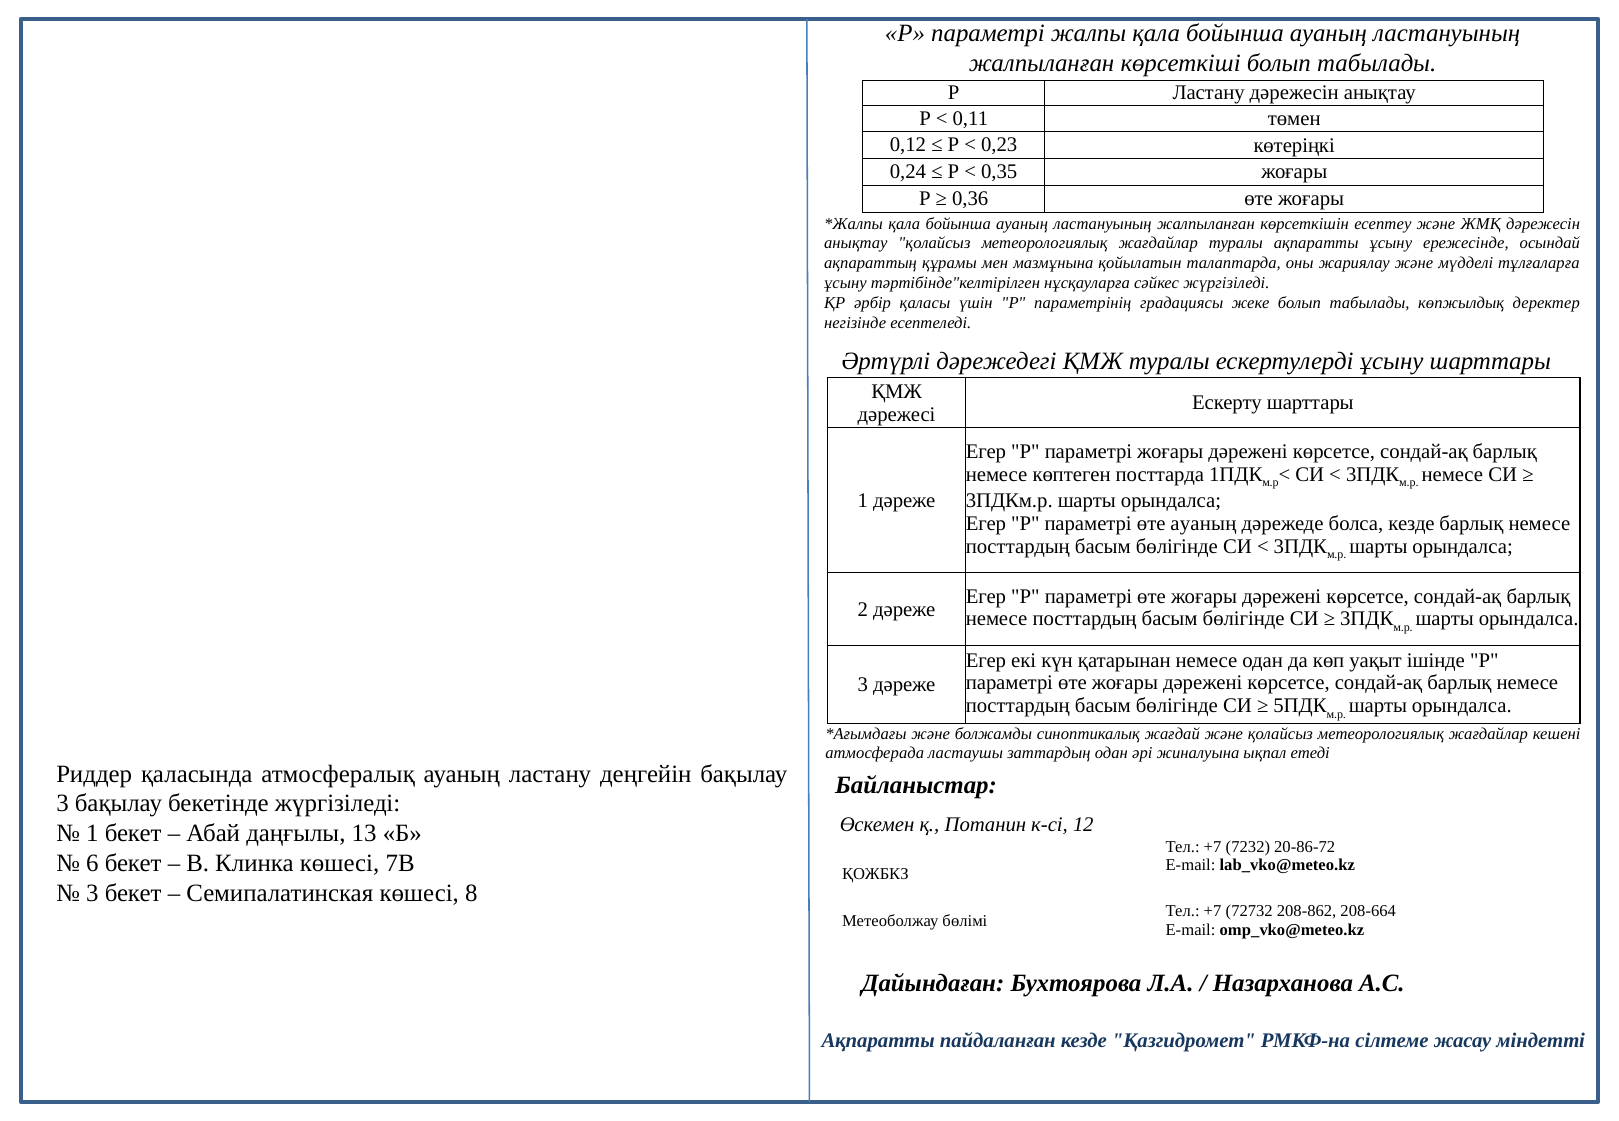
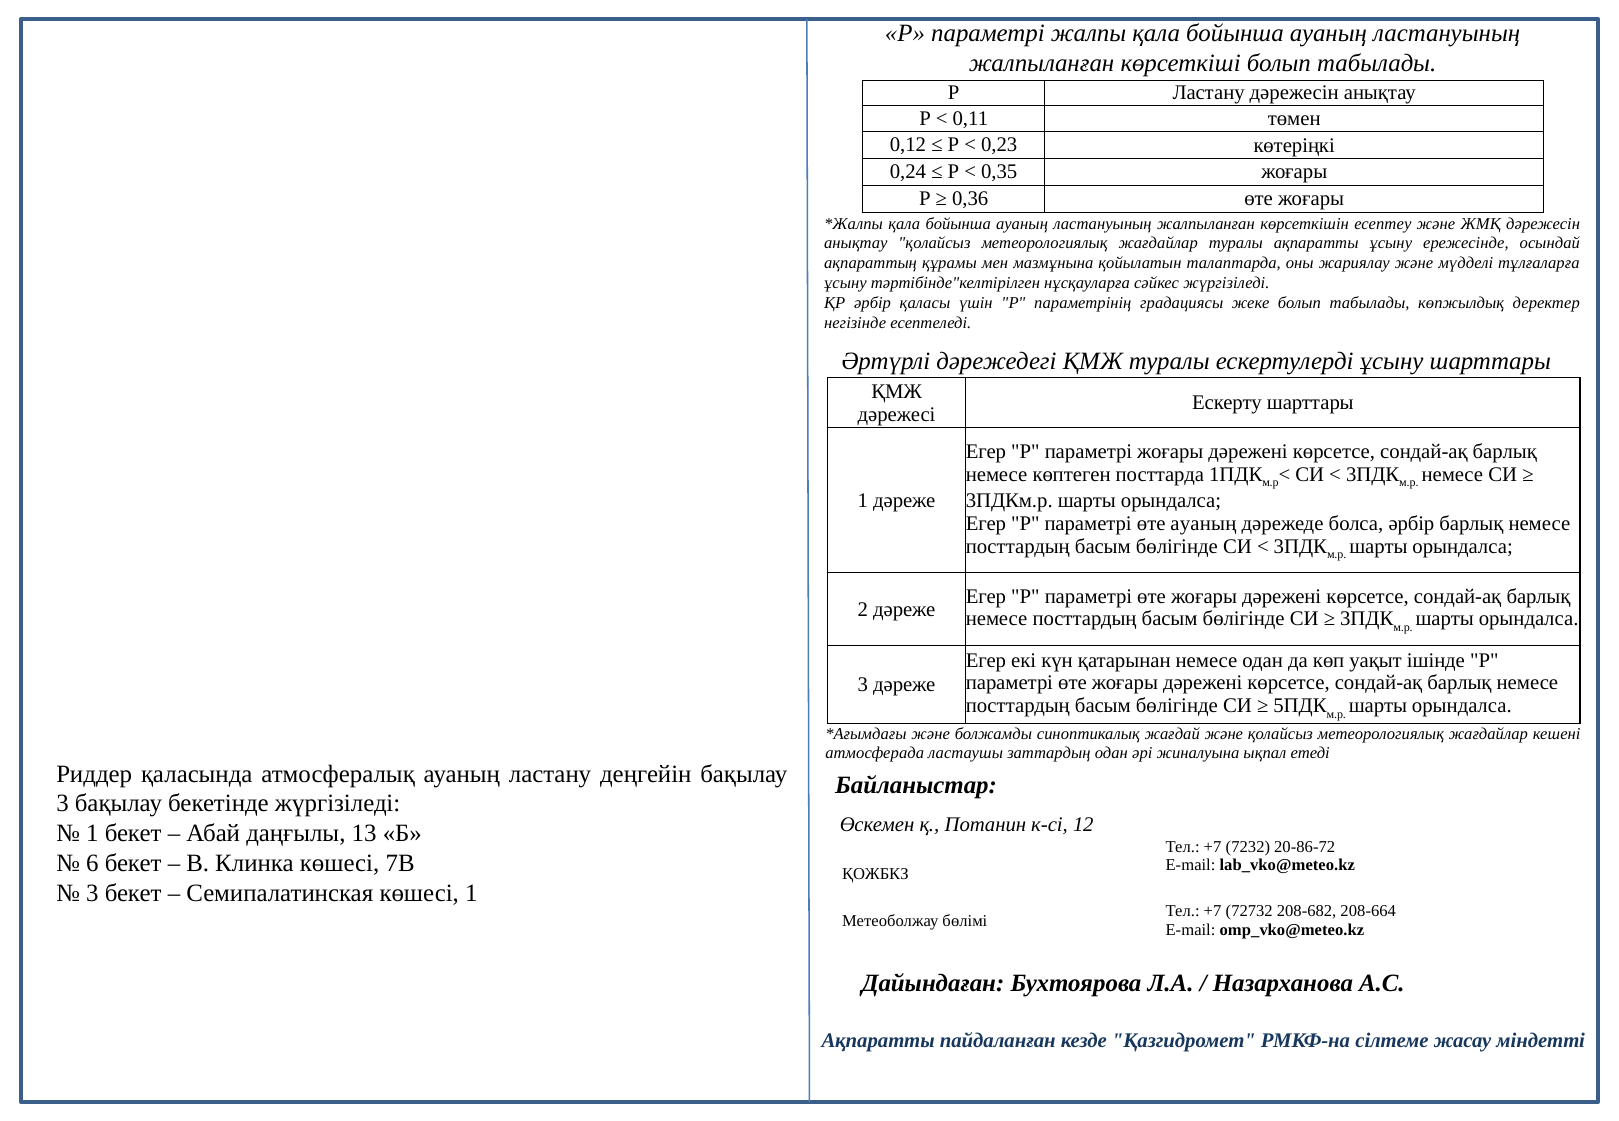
болса кезде: кезде -> әрбір
көшесі 8: 8 -> 1
208-862: 208-862 -> 208-682
